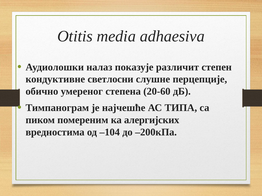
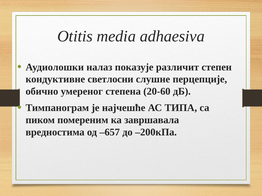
алергијских: алергијских -> завршавала
–104: –104 -> –657
